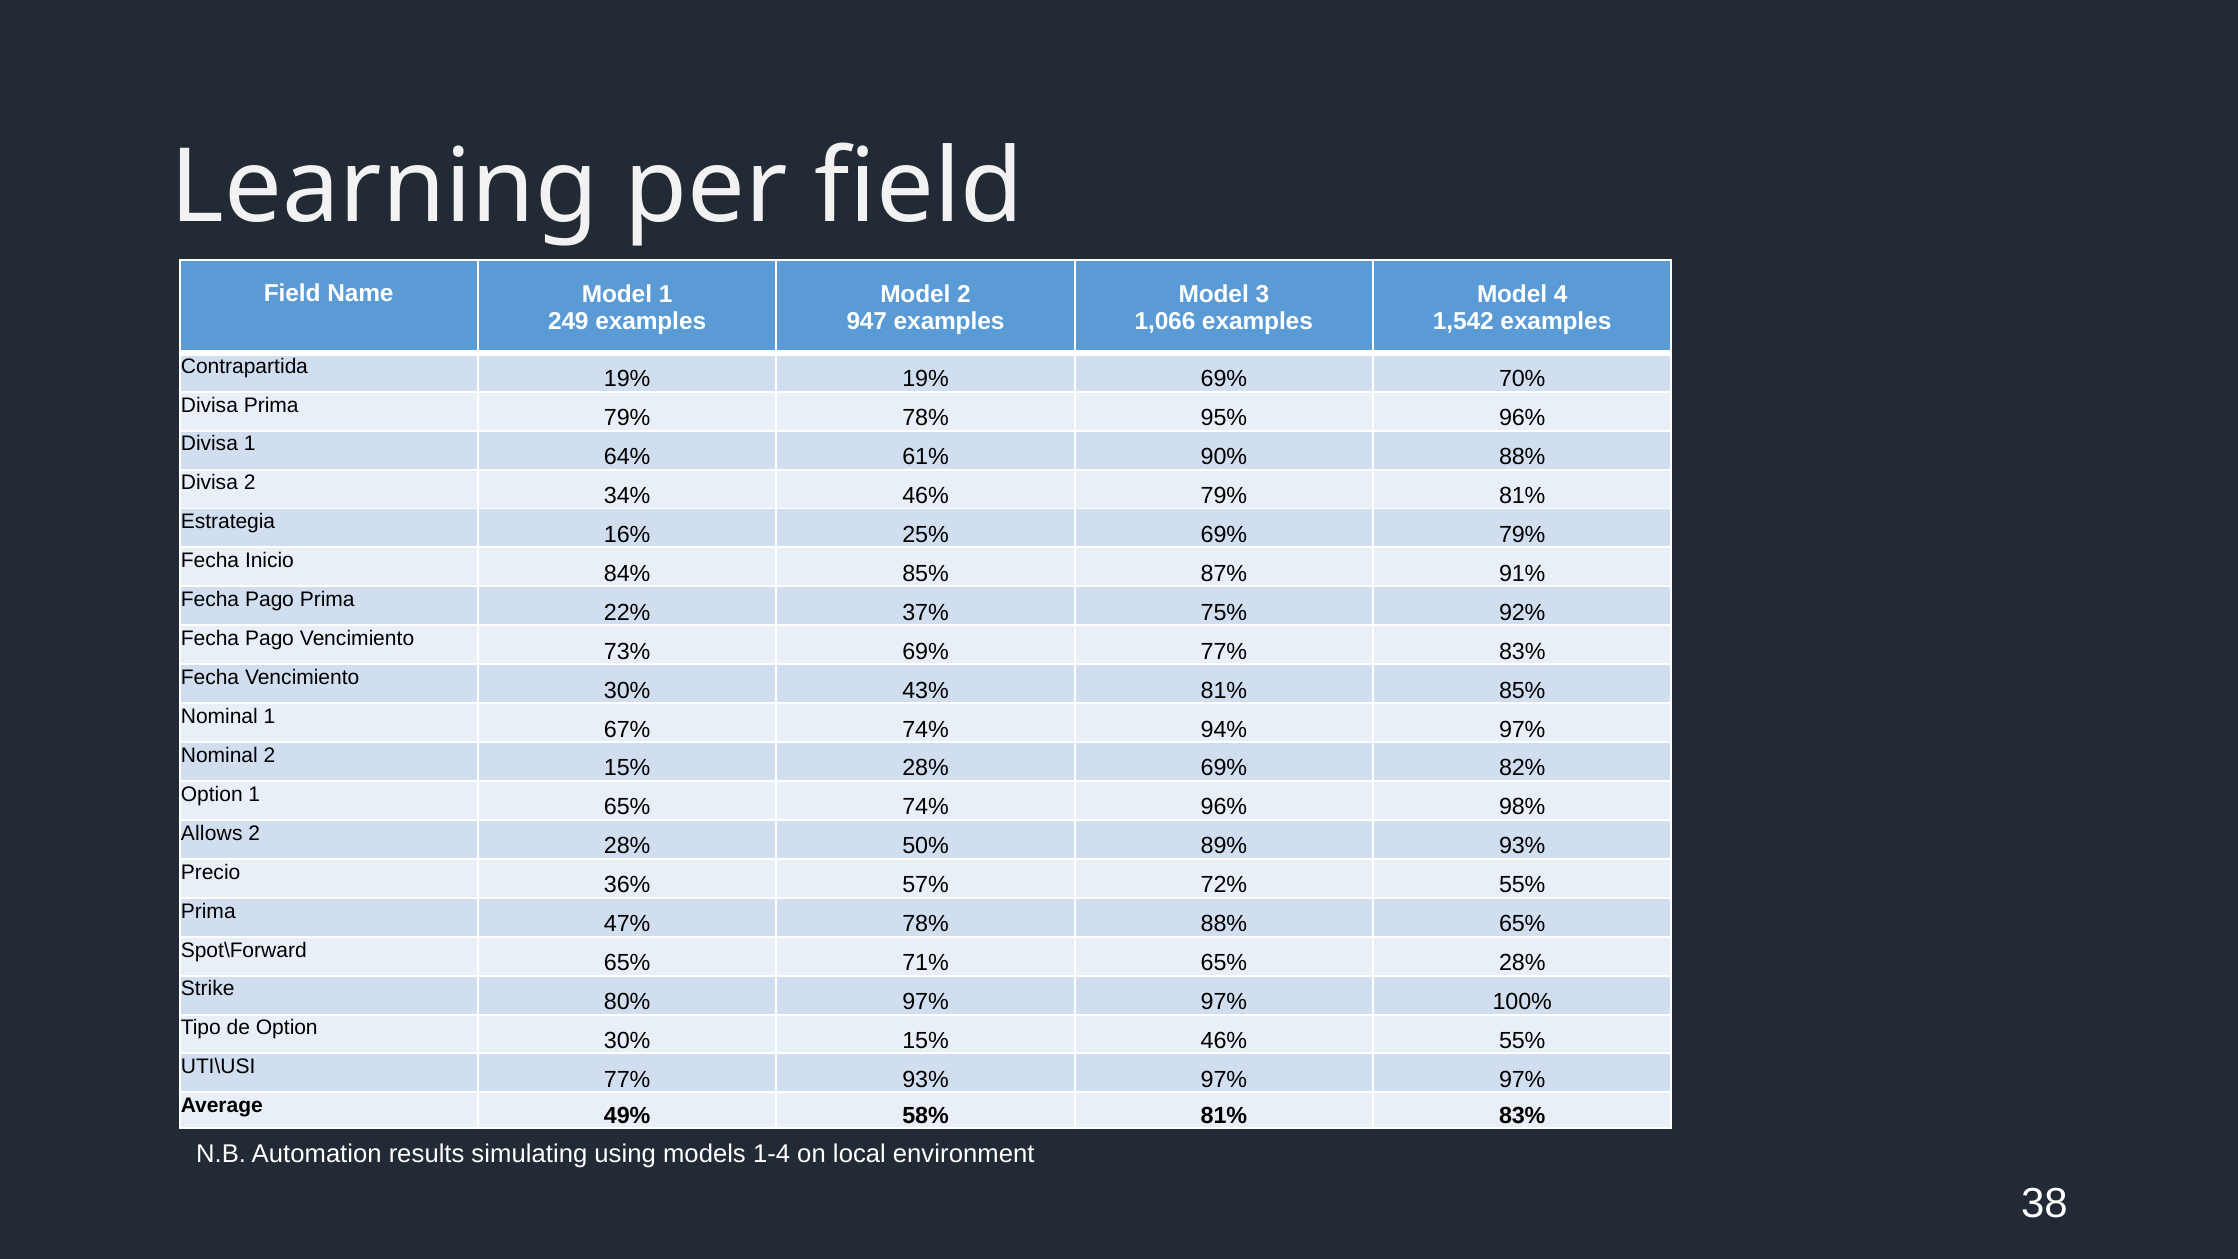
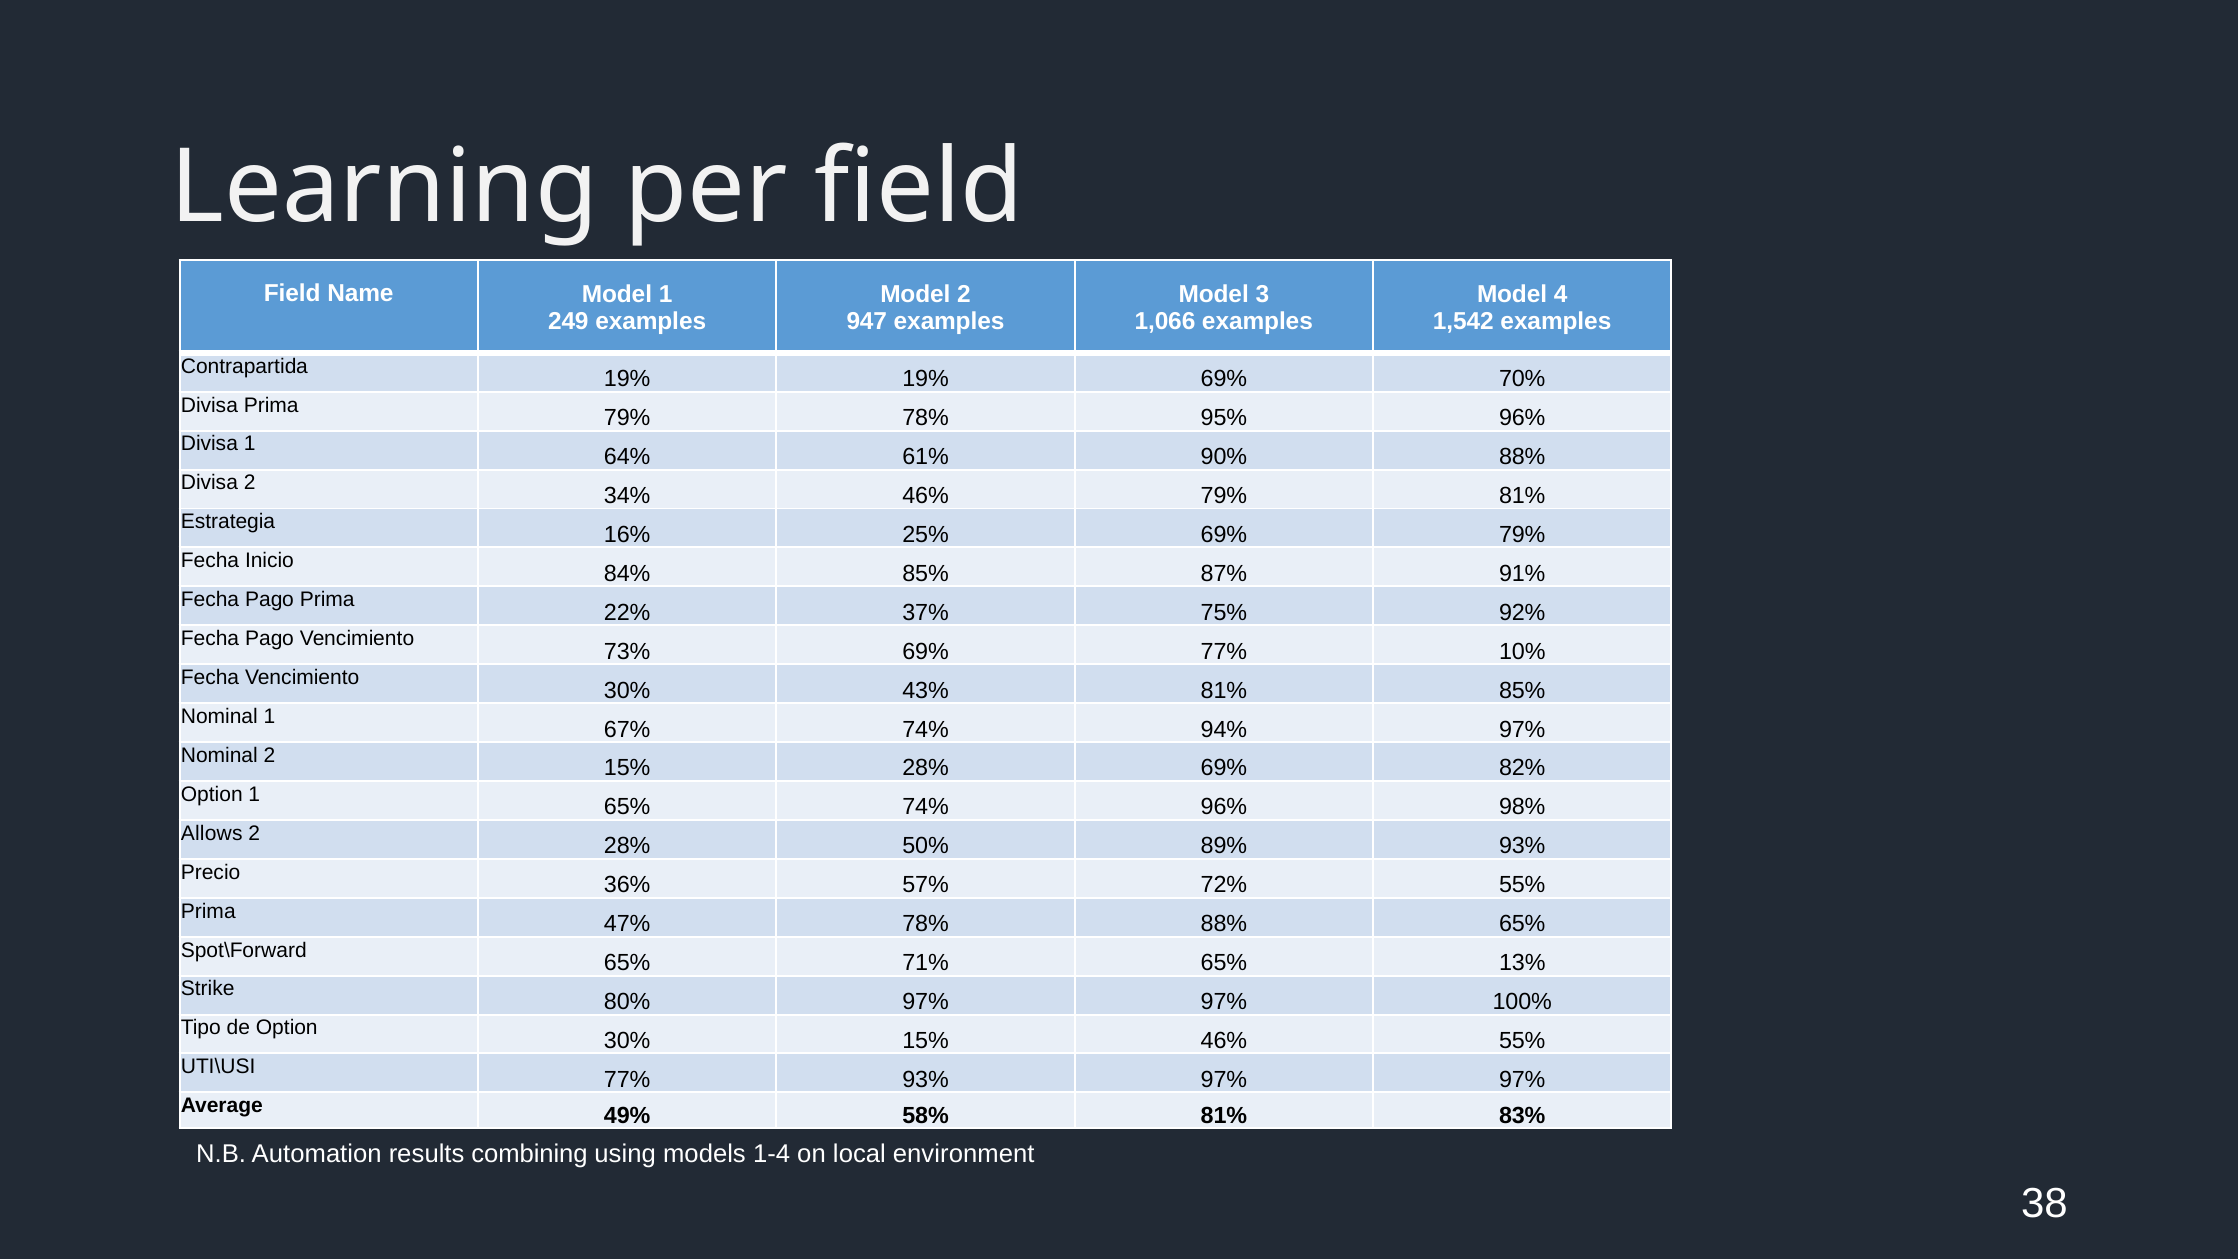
77% 83%: 83% -> 10%
65% 28%: 28% -> 13%
simulating: simulating -> combining
